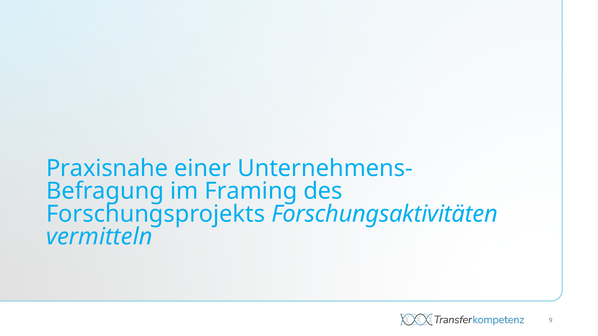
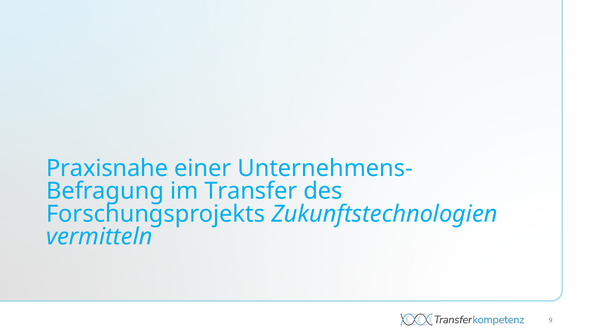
Framing: Framing -> Transfer
Forschungsaktivitäten: Forschungsaktivitäten -> Zukunftstechnologien
